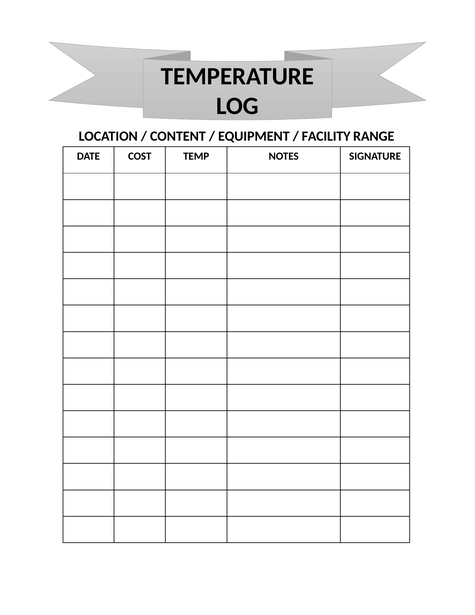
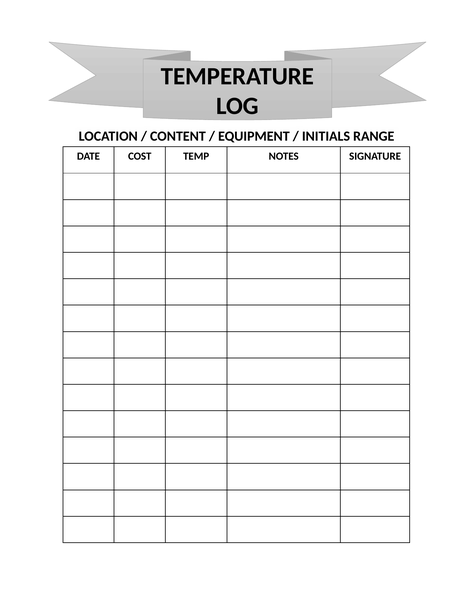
FACILITY: FACILITY -> INITIALS
